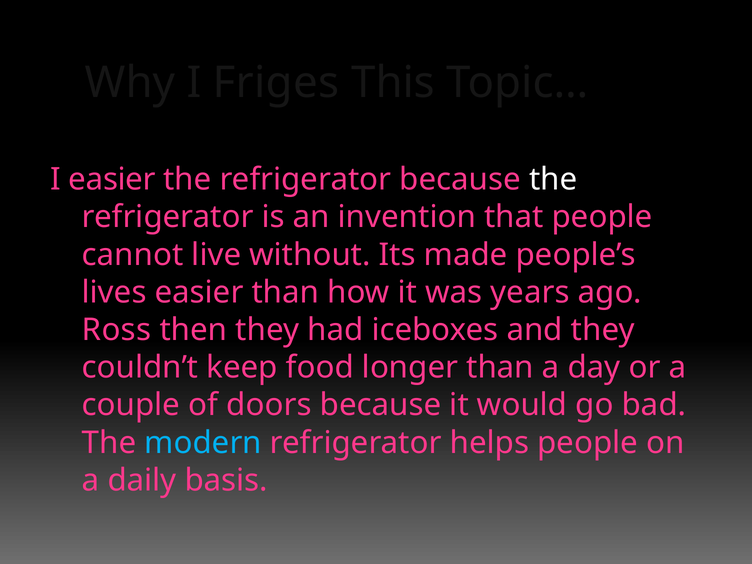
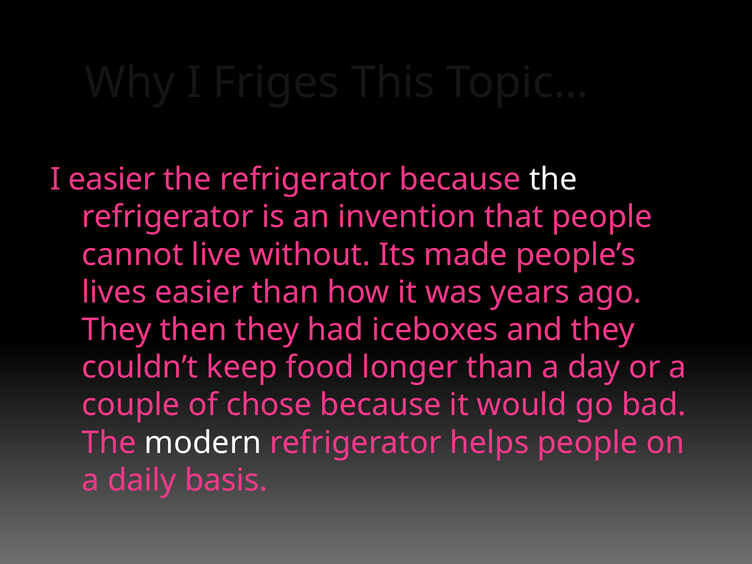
Ross at (117, 330): Ross -> They
doors: doors -> chose
modern colour: light blue -> white
